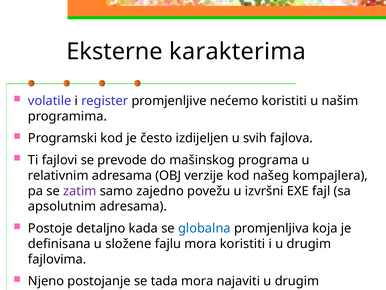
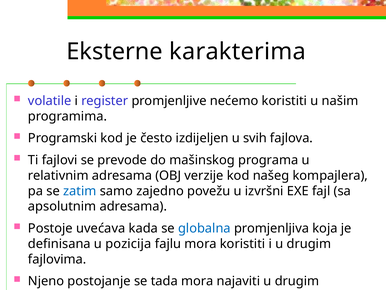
zatim colour: purple -> blue
detaljno: detaljno -> uvećava
složene: složene -> pozicija
